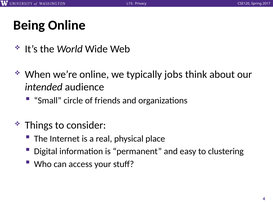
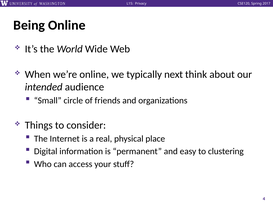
jobs: jobs -> next
